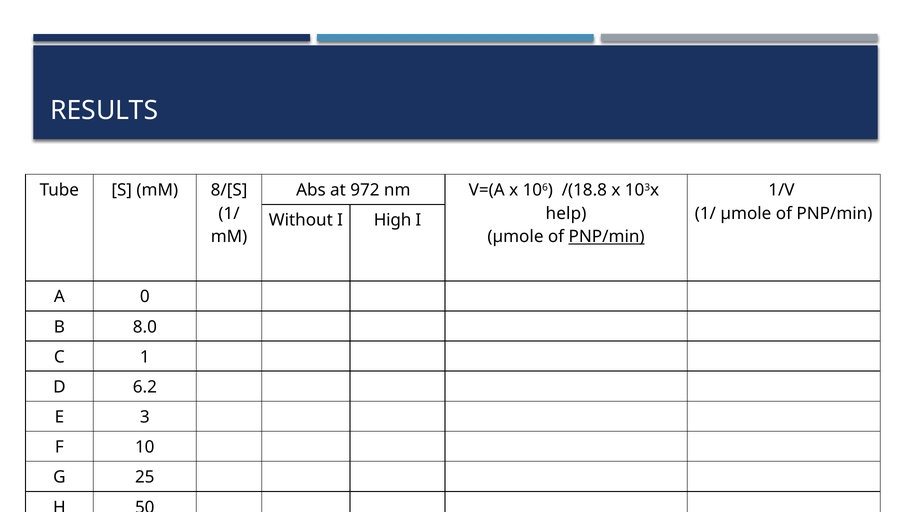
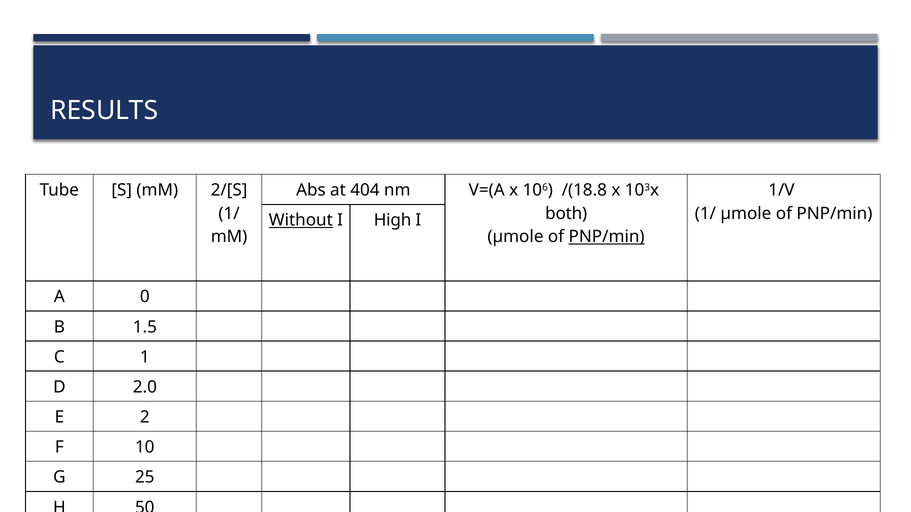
8/[S: 8/[S -> 2/[S
972: 972 -> 404
help: help -> both
Without underline: none -> present
8.0: 8.0 -> 1.5
6.2: 6.2 -> 2.0
3: 3 -> 2
